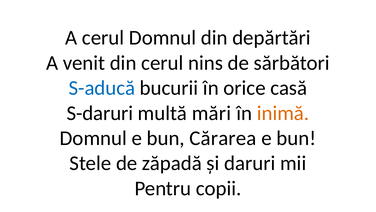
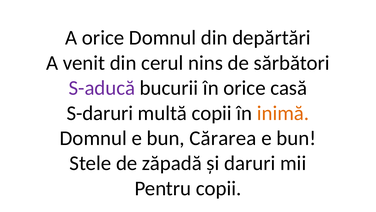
A cerul: cerul -> orice
S-aducă colour: blue -> purple
multă mări: mări -> copii
